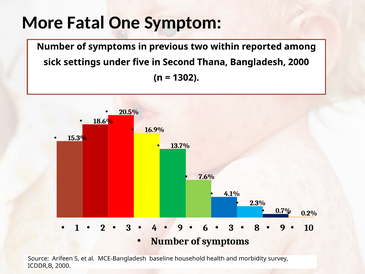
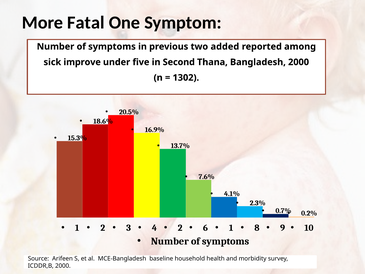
within: within -> added
settings: settings -> improve
9 at (180, 228): 9 -> 2
3 at (231, 228): 3 -> 1
